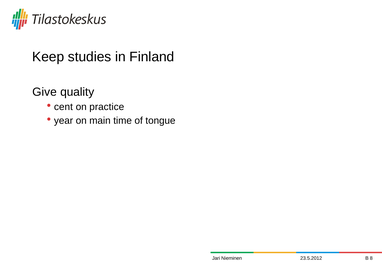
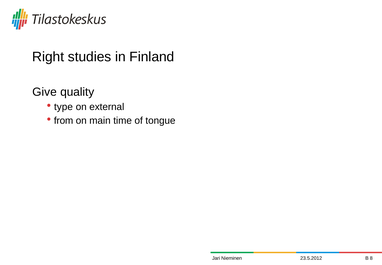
Keep: Keep -> Right
cent: cent -> type
practice: practice -> external
year: year -> from
